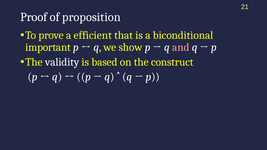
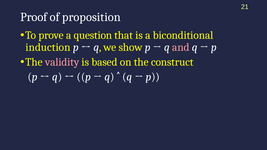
efficient: efficient -> question
important: important -> induction
validity colour: white -> pink
